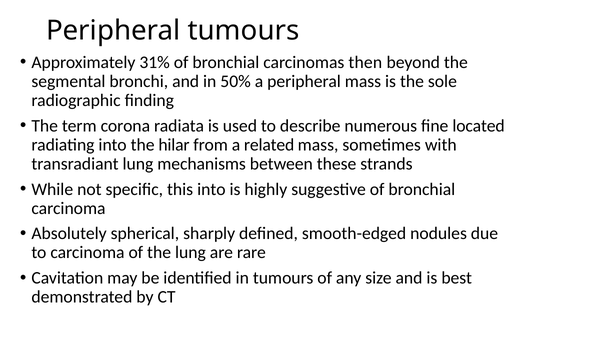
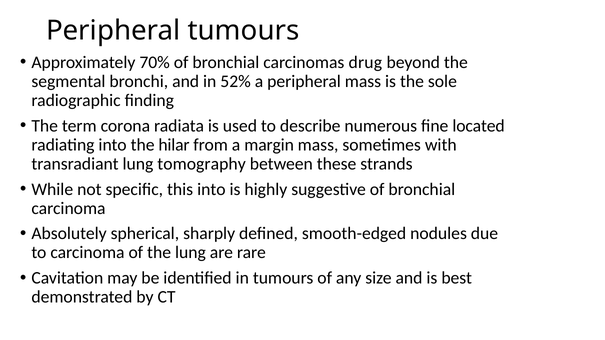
31%: 31% -> 70%
then: then -> drug
50%: 50% -> 52%
related: related -> margin
mechanisms: mechanisms -> tomography
